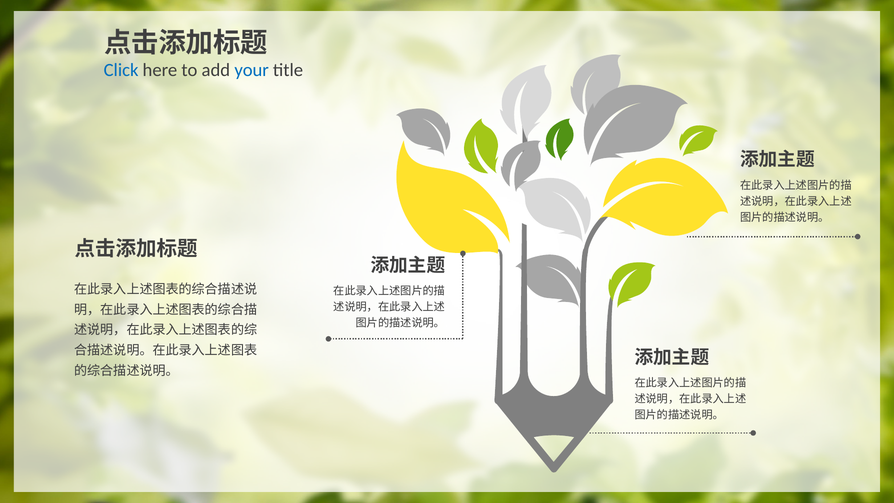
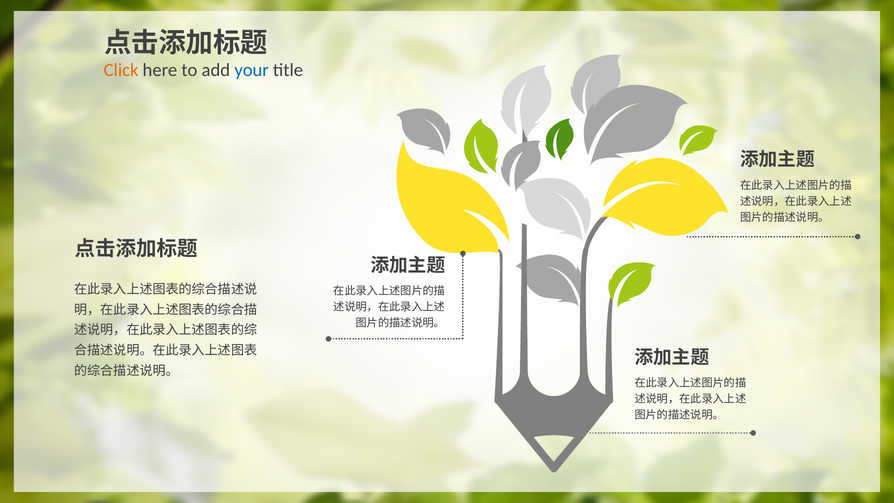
Click colour: blue -> orange
